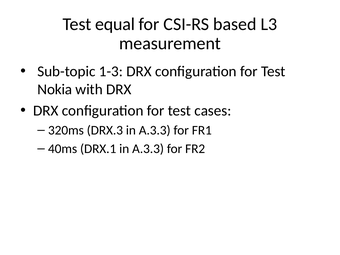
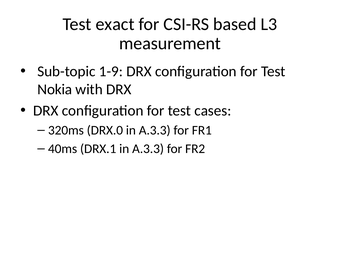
equal: equal -> exact
1-3: 1-3 -> 1-9
DRX.3: DRX.3 -> DRX.0
